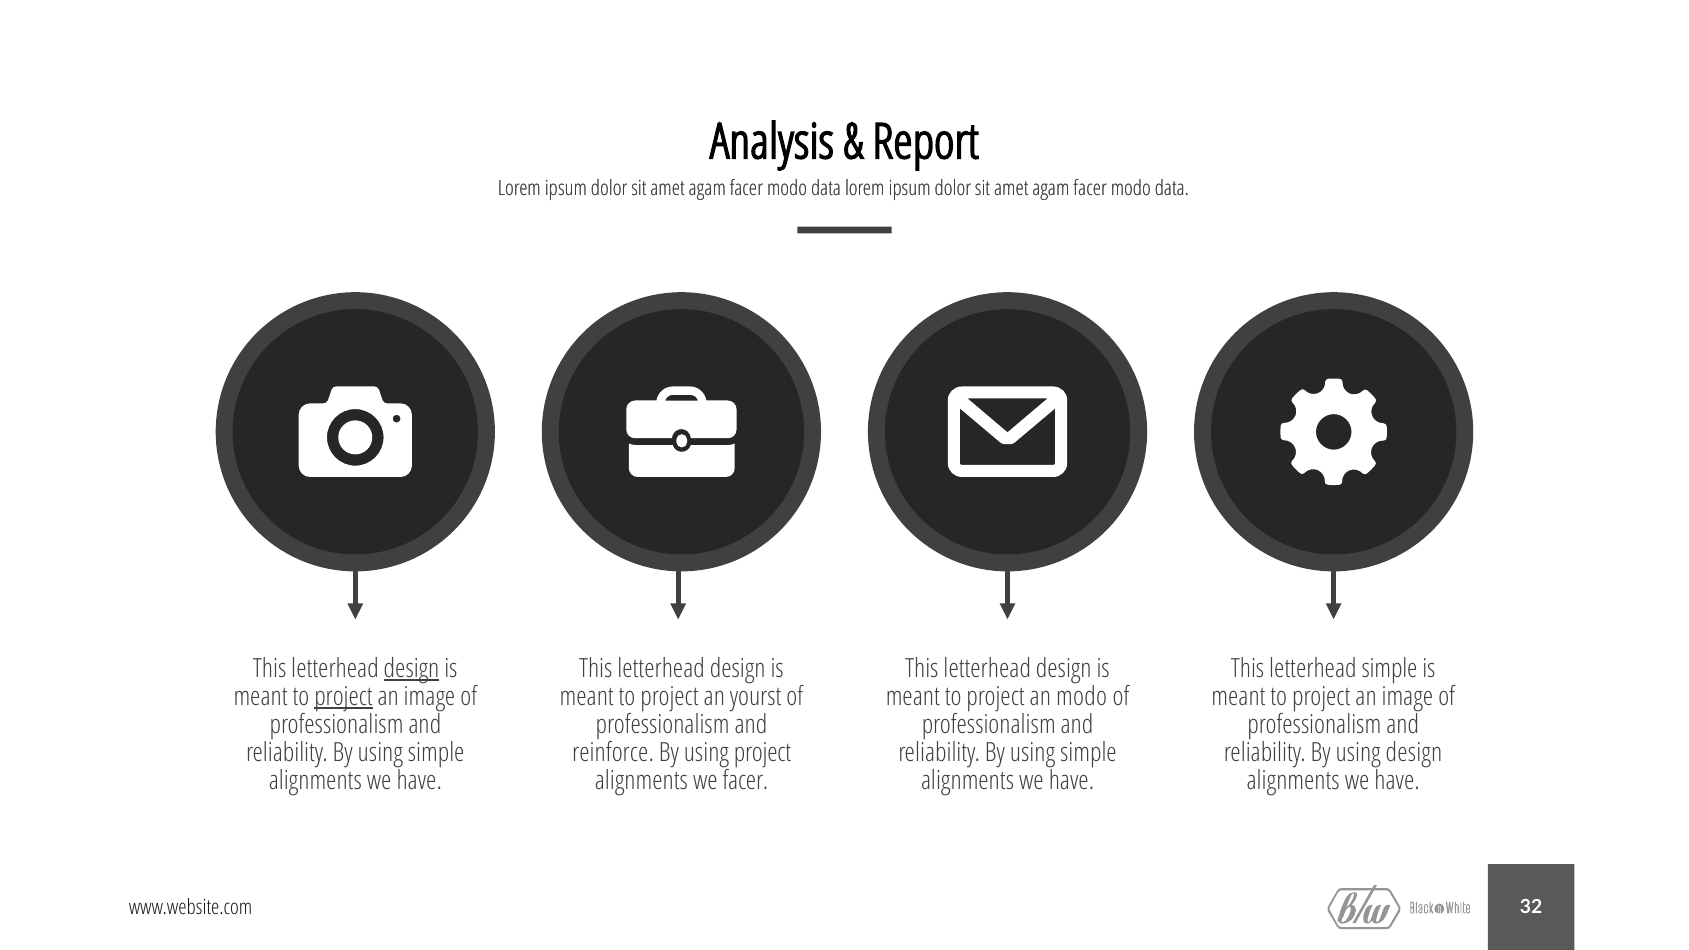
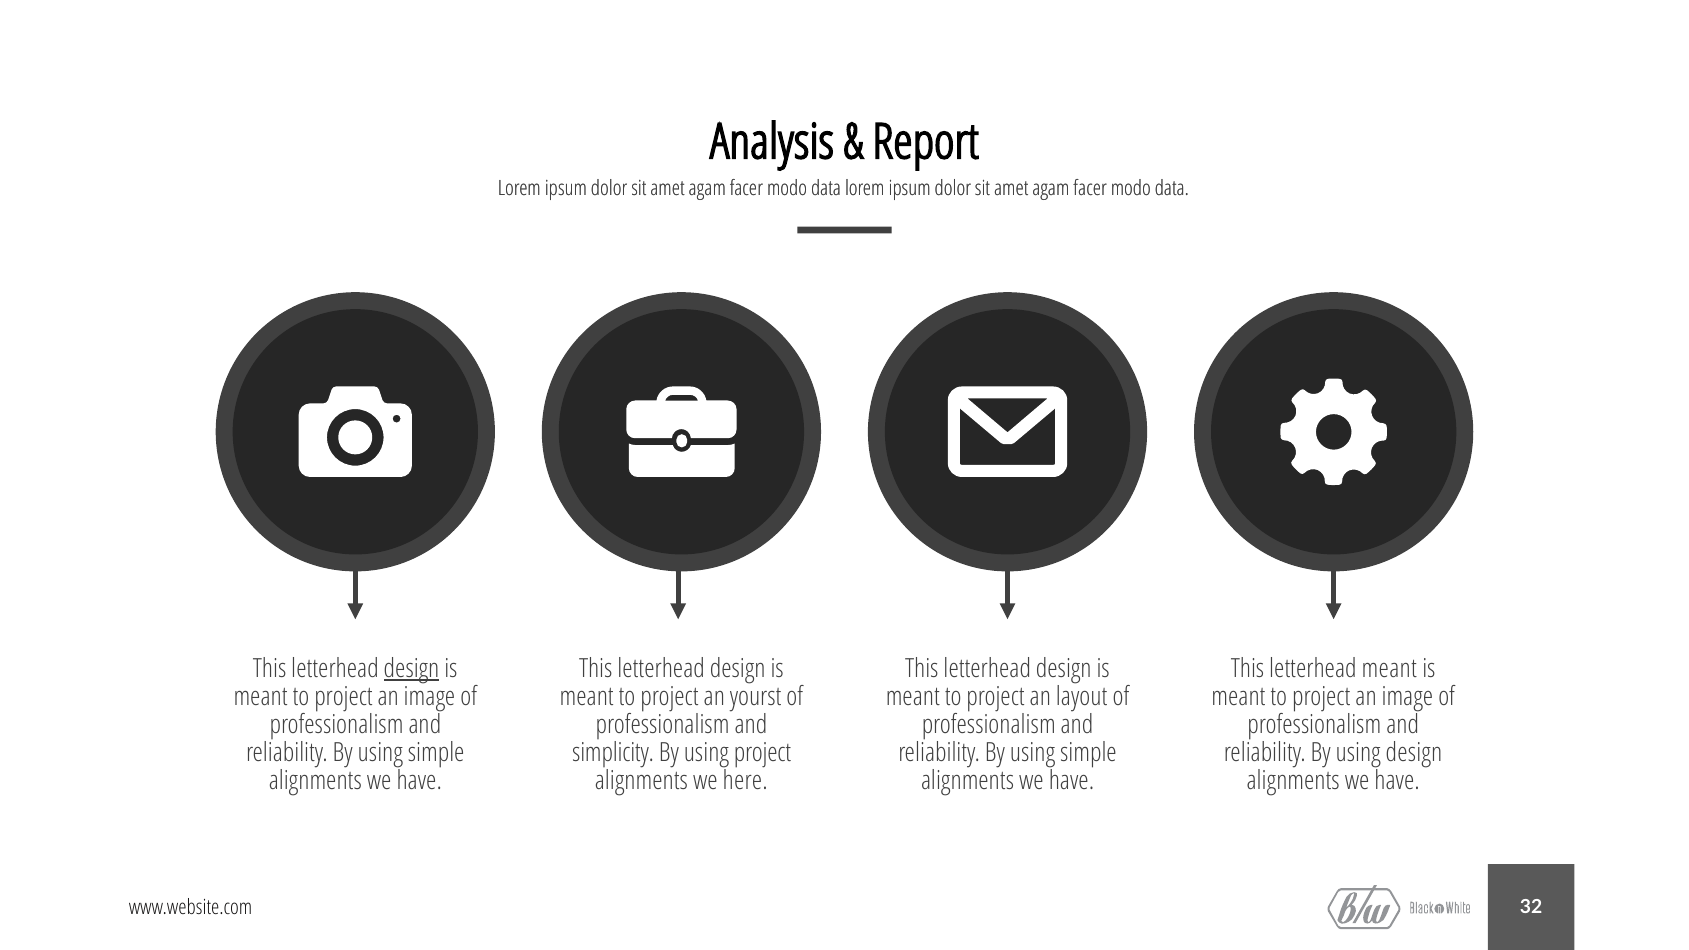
letterhead simple: simple -> meant
project at (343, 697) underline: present -> none
an modo: modo -> layout
reinforce: reinforce -> simplicity
we facer: facer -> here
